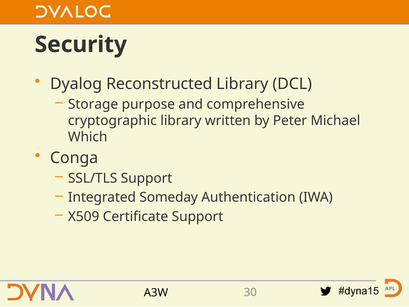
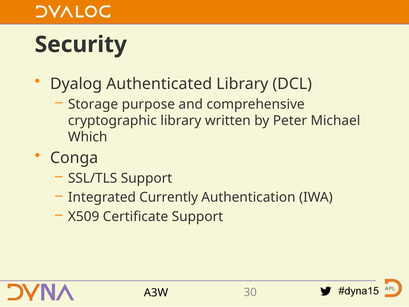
Reconstructed: Reconstructed -> Authenticated
Someday: Someday -> Currently
